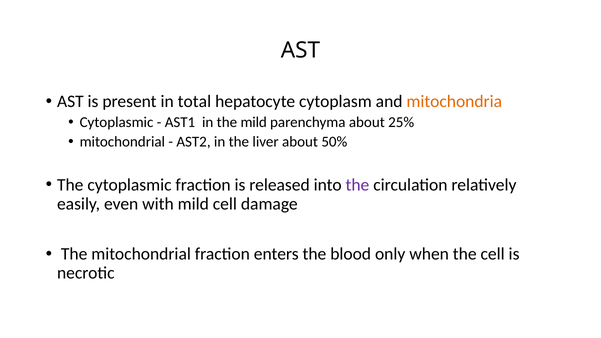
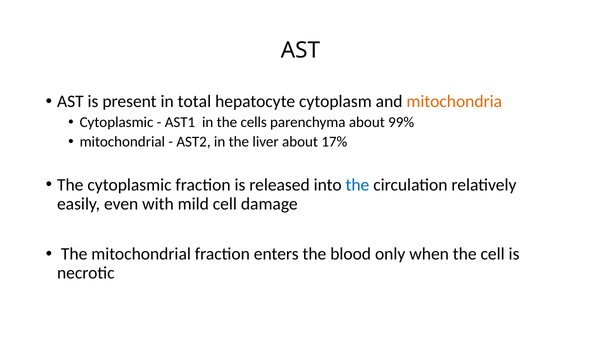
the mild: mild -> cells
25%: 25% -> 99%
50%: 50% -> 17%
the at (357, 185) colour: purple -> blue
